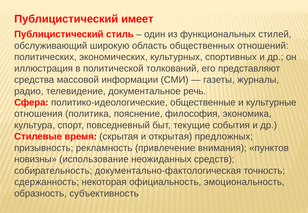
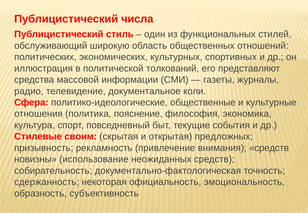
имеет: имеет -> числа
речь: речь -> коли
время: время -> своим
внимания пунктов: пунктов -> средств
